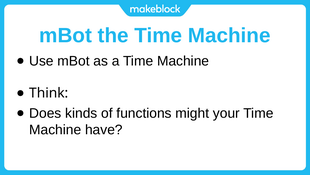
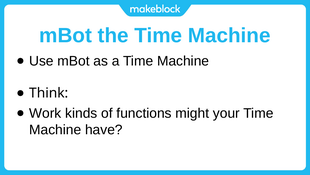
Does: Does -> Work
